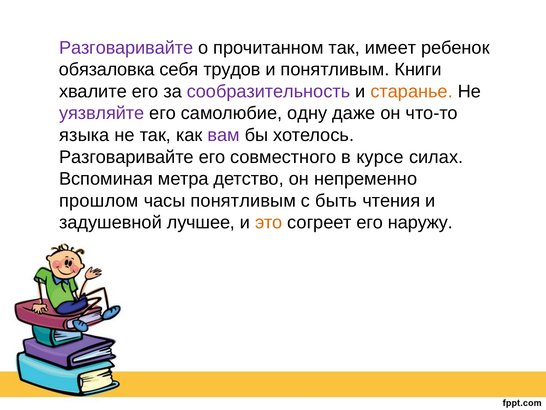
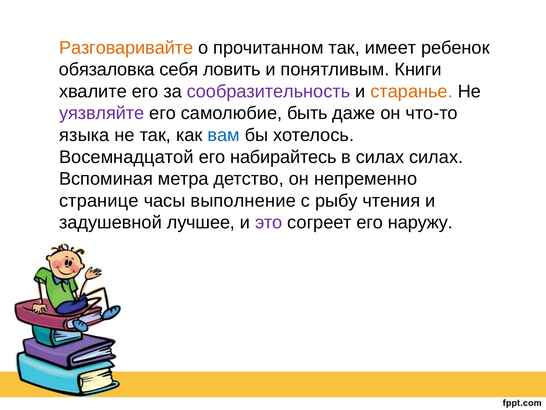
Разговаривайте at (126, 48) colour: purple -> orange
трудов: трудов -> ловить
одну: одну -> быть
вам colour: purple -> blue
Разговаривайте at (126, 157): Разговаривайте -> Восемнадцатой
совместного: совместного -> набирайтесь
в курсе: курсе -> силах
прошлом: прошлом -> странице
часы понятливым: понятливым -> выполнение
быть: быть -> рыбу
это colour: orange -> purple
